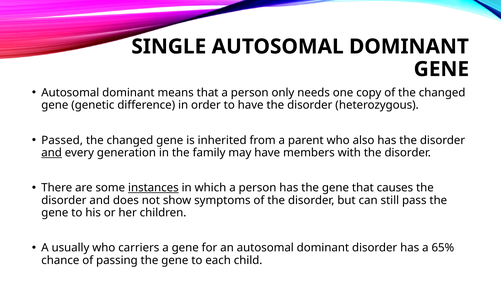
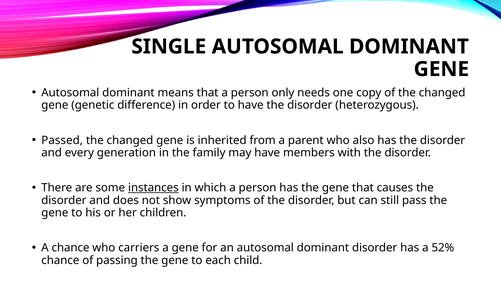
and at (52, 153) underline: present -> none
A usually: usually -> chance
65%: 65% -> 52%
